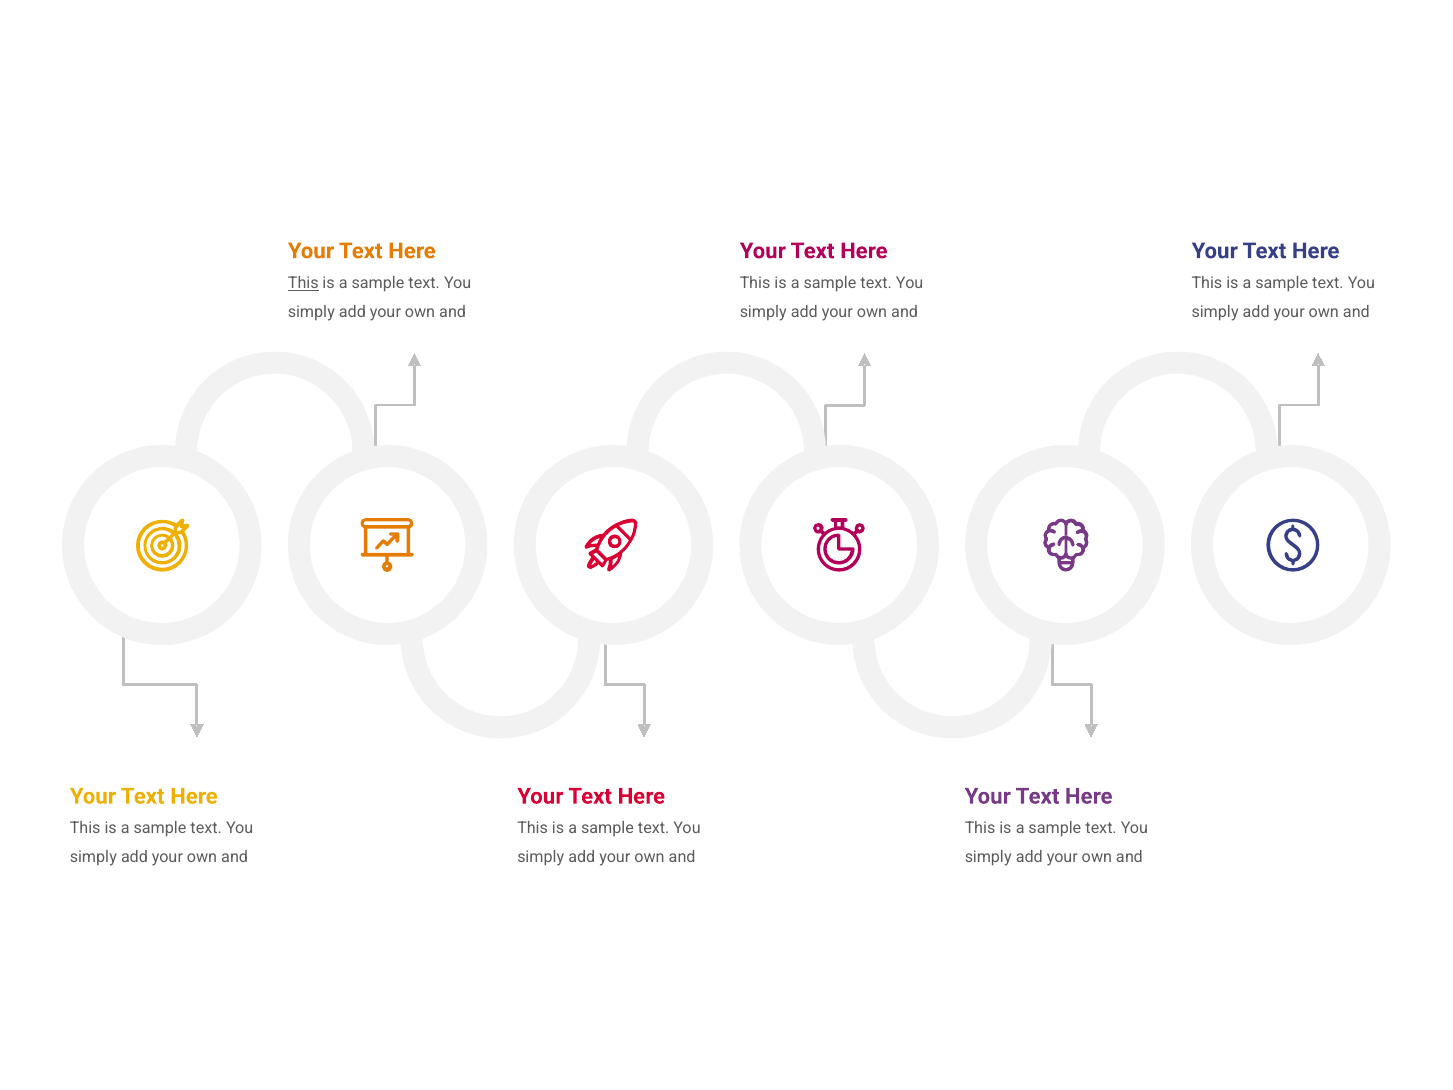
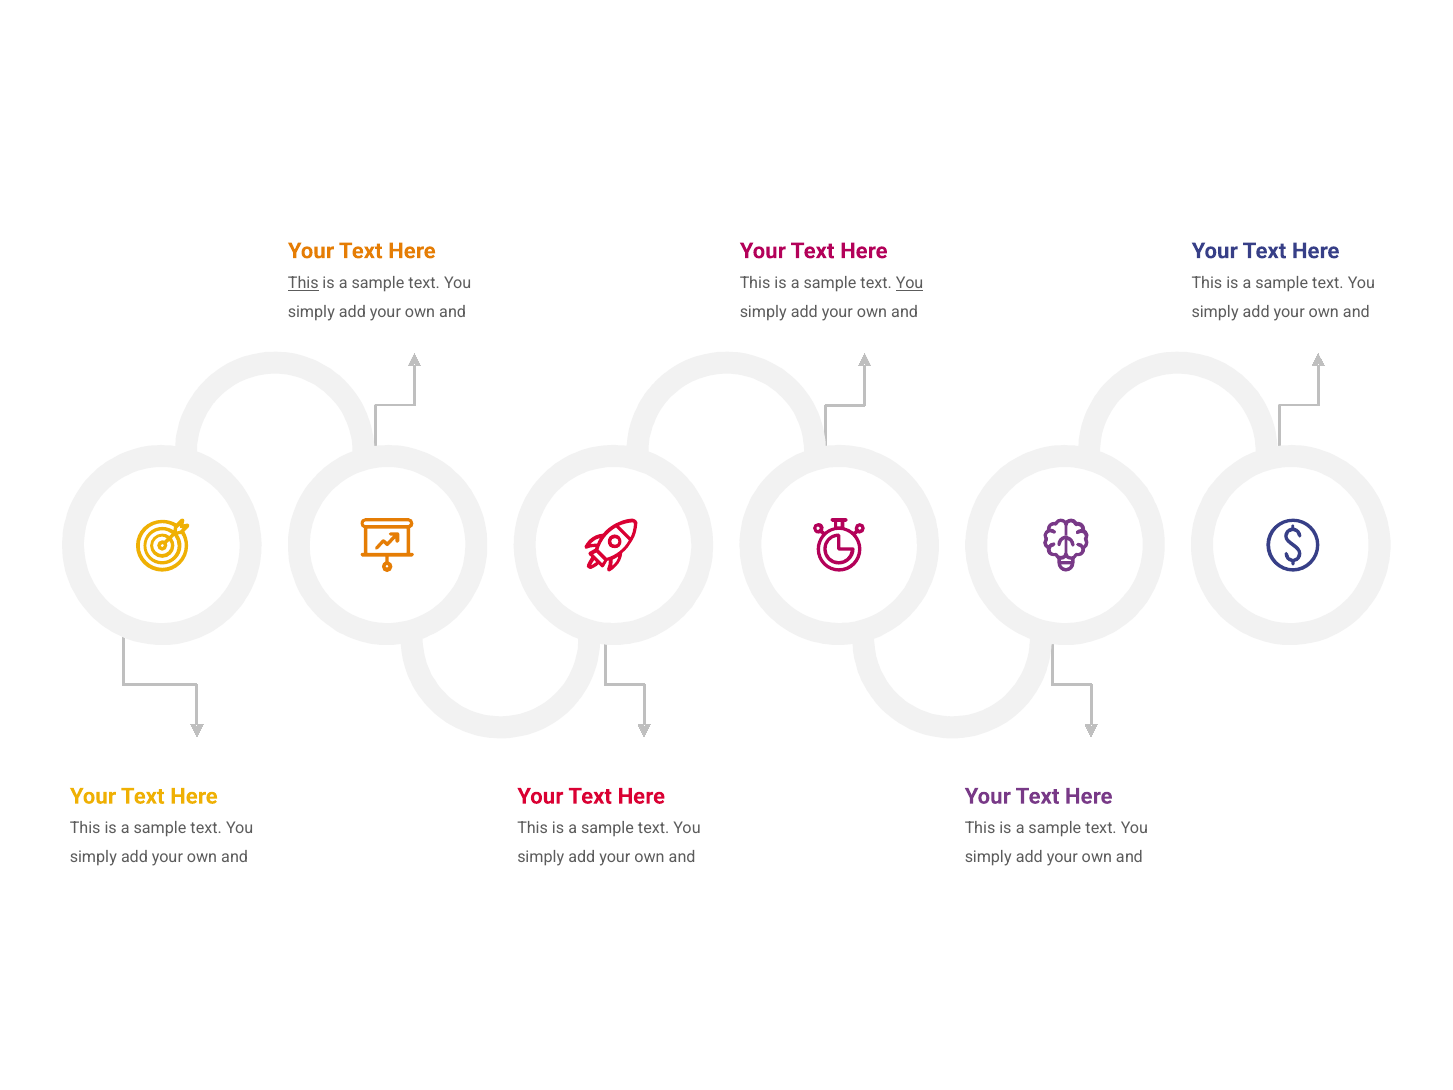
You at (910, 283) underline: none -> present
